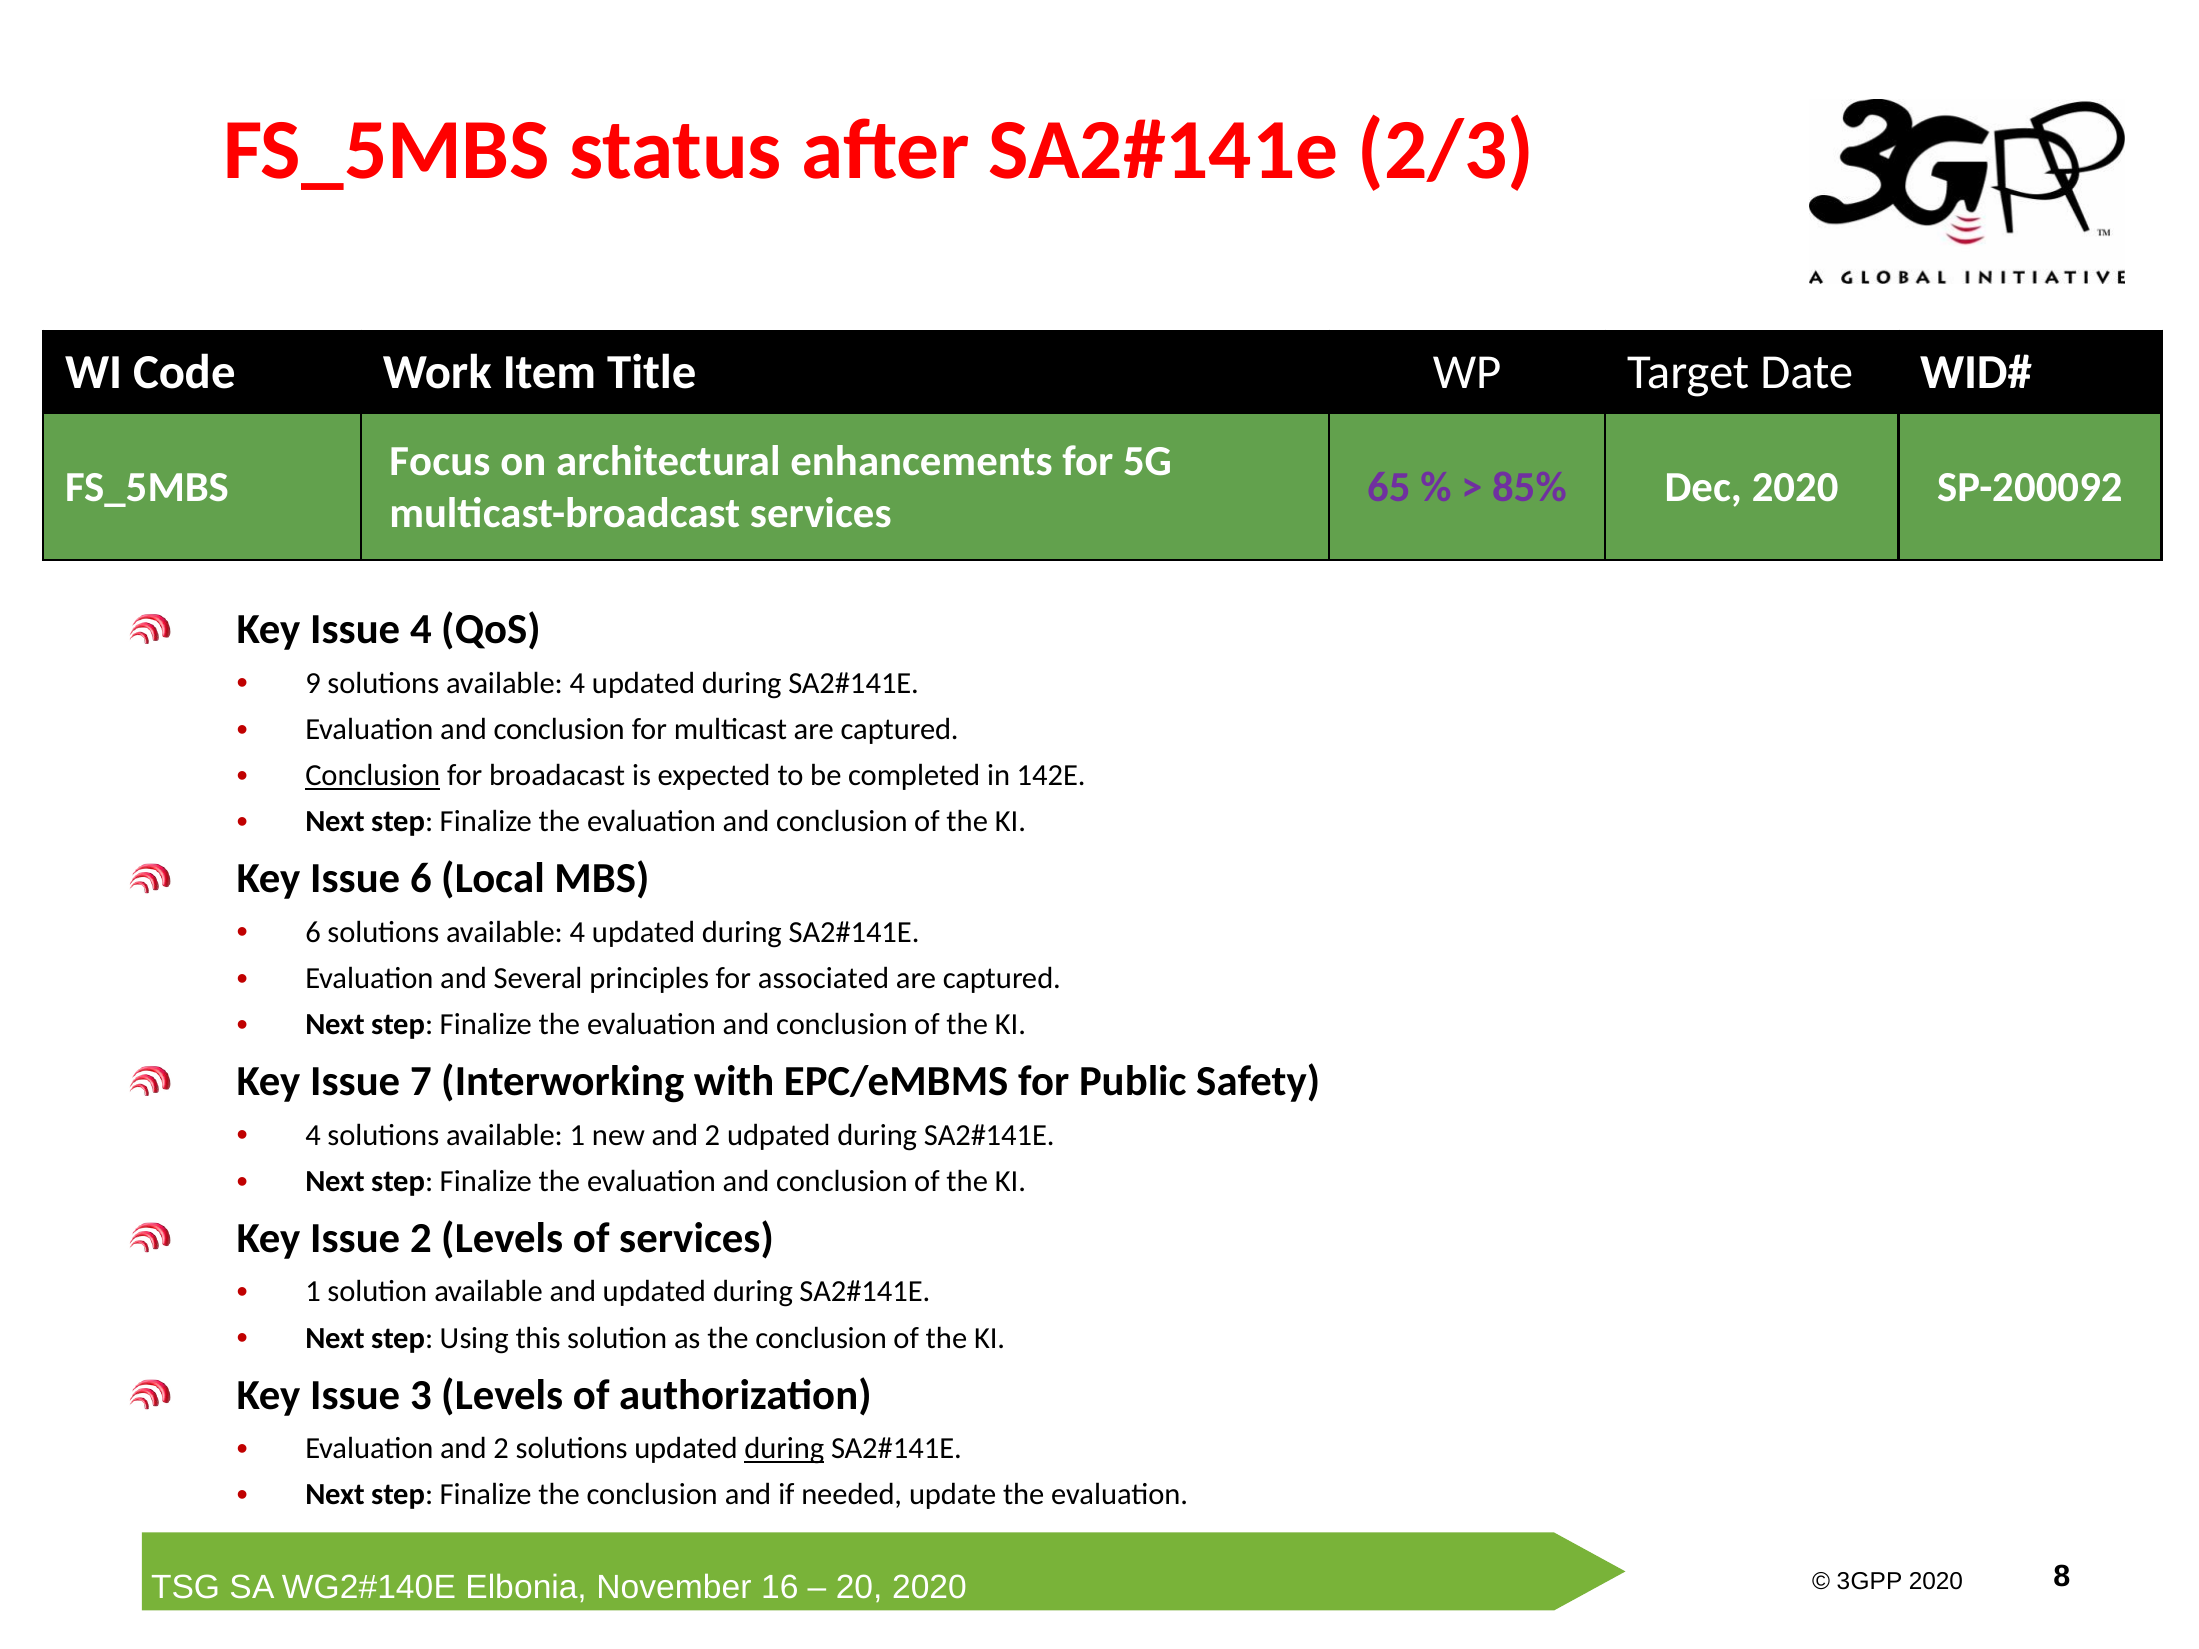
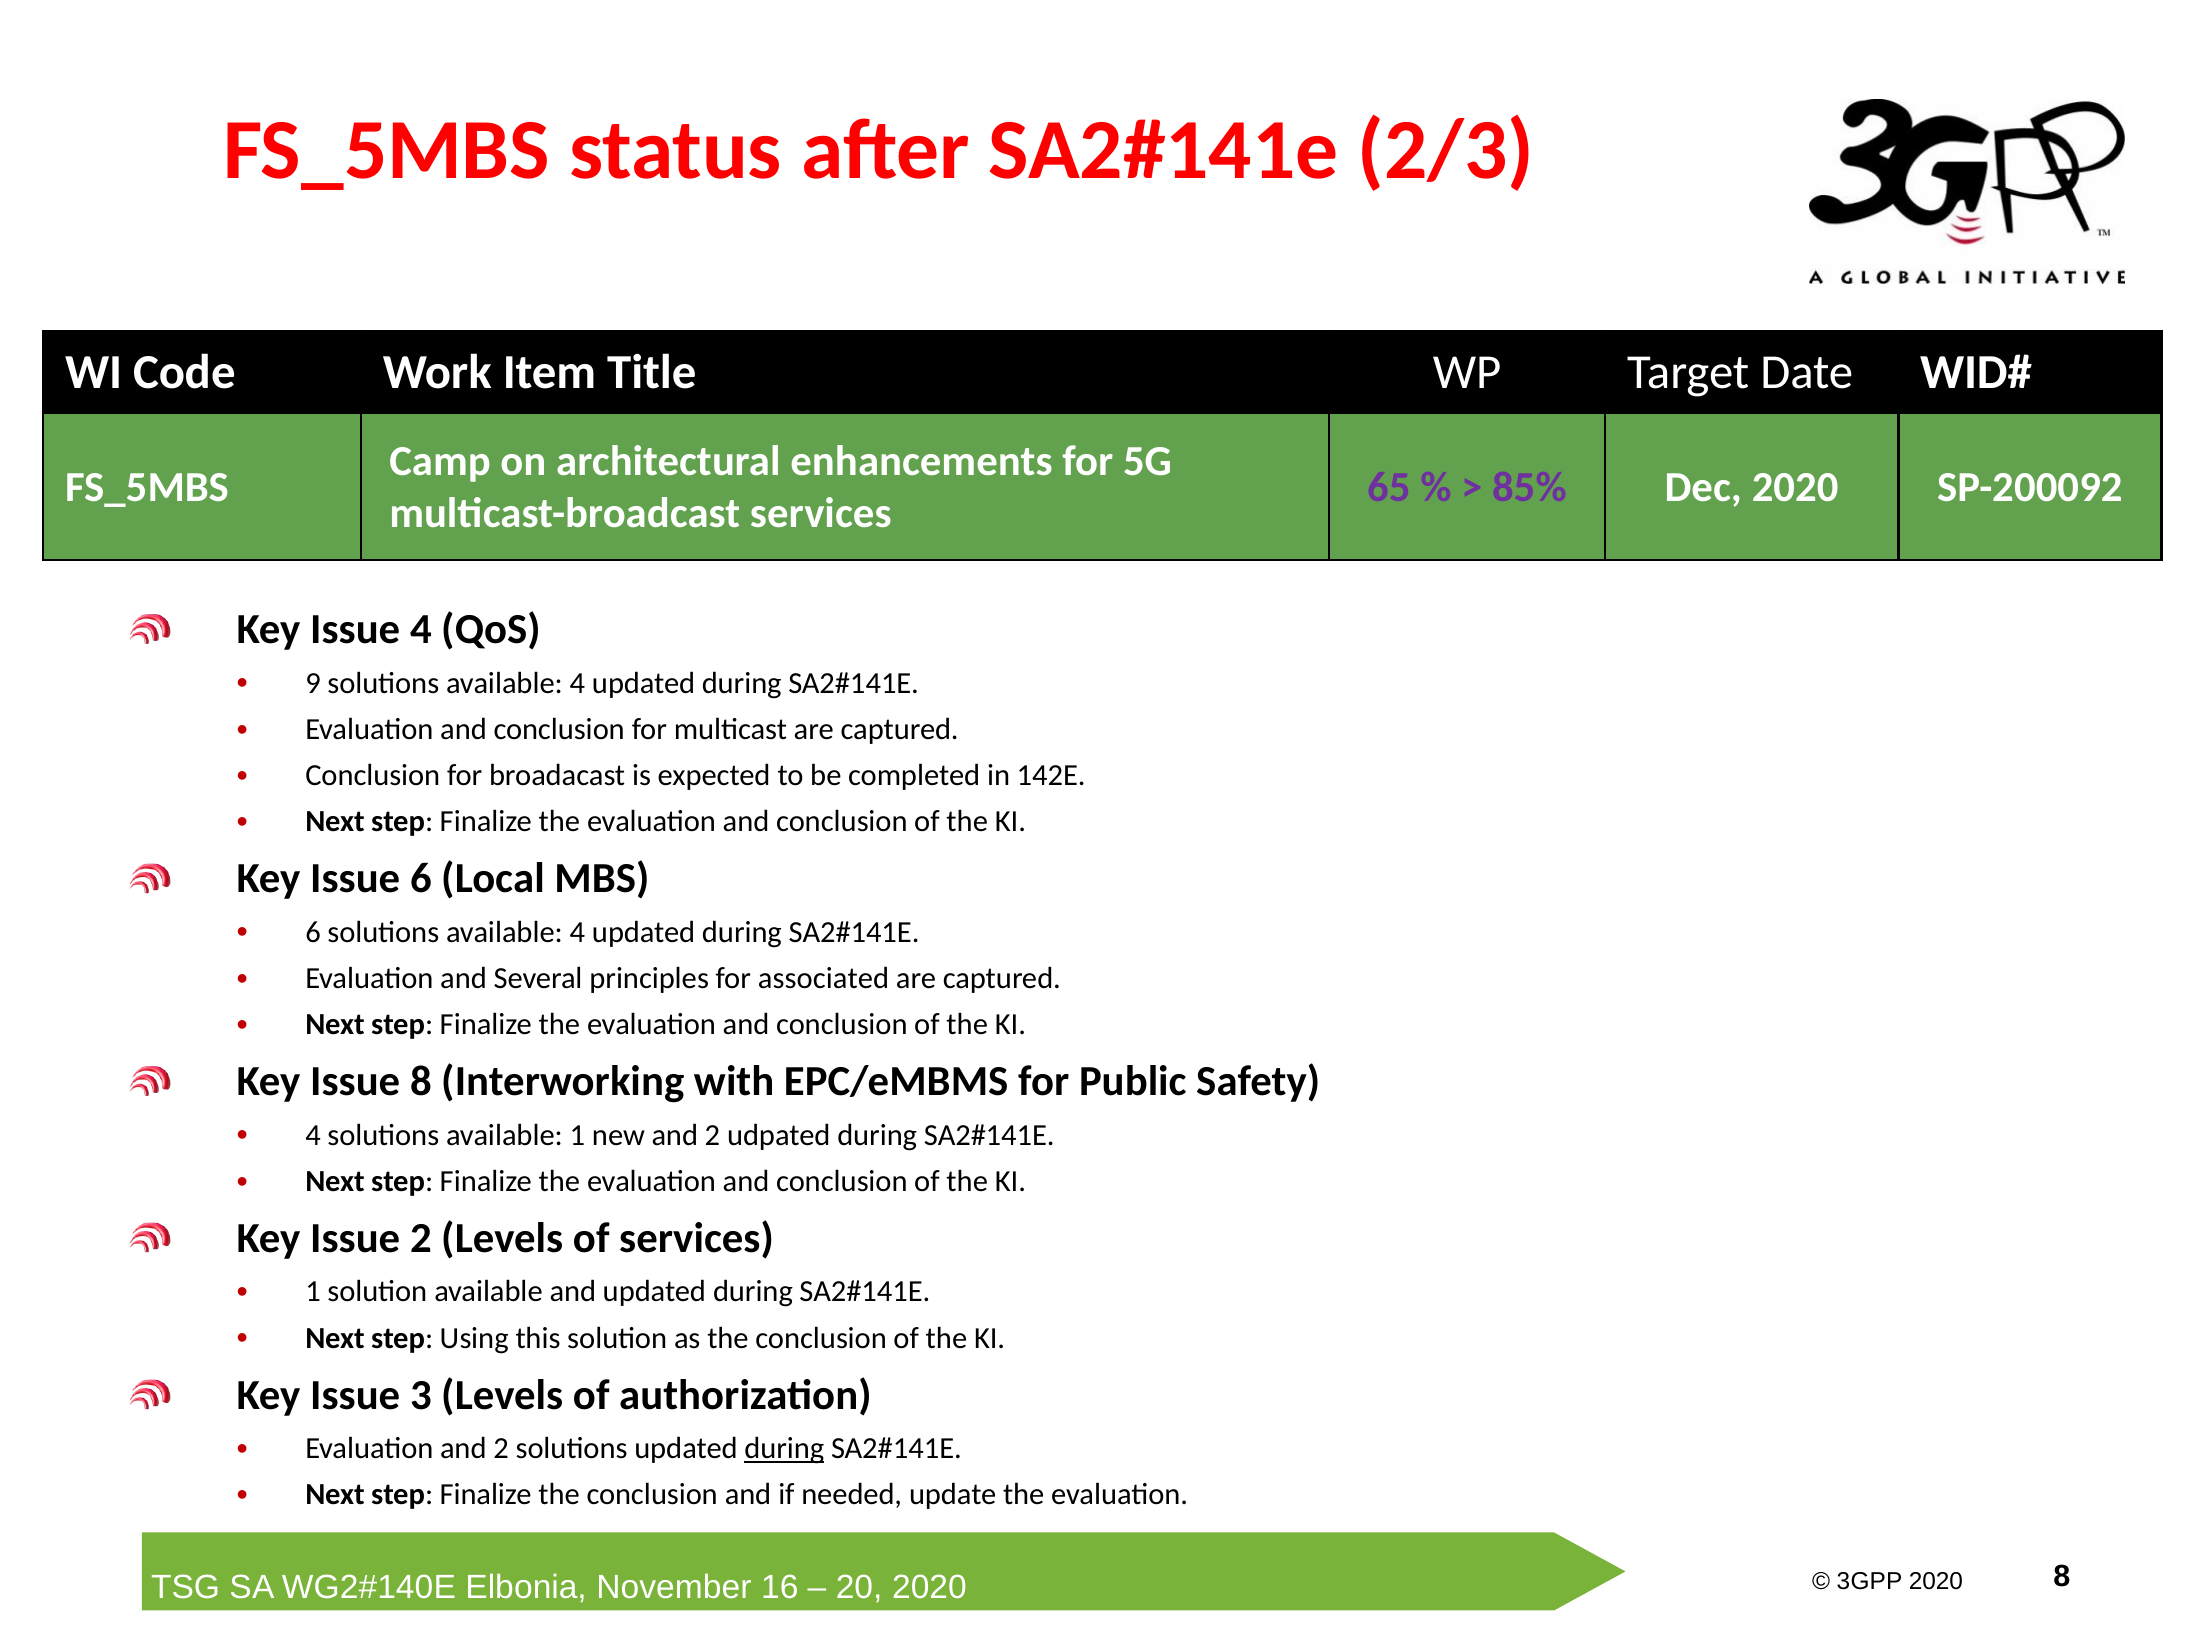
Focus: Focus -> Camp
Conclusion at (373, 776) underline: present -> none
Issue 7: 7 -> 8
